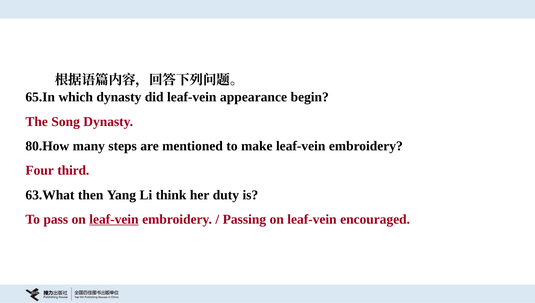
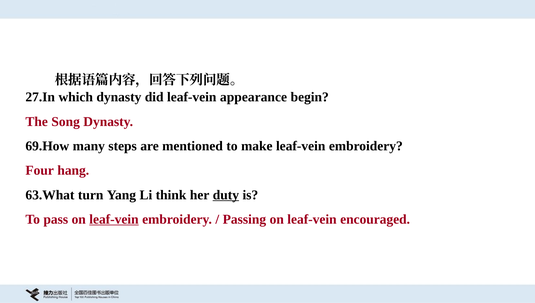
65.In: 65.In -> 27.In
80.How: 80.How -> 69.How
third: third -> hang
then: then -> turn
duty underline: none -> present
